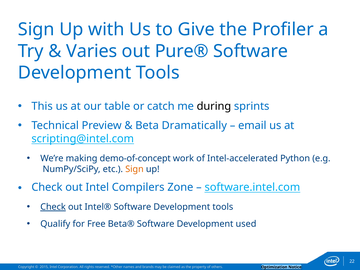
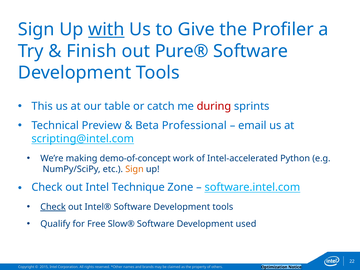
with underline: none -> present
Varies: Varies -> Finish
during colour: black -> red
Dramatically: Dramatically -> Professional
Compilers: Compilers -> Technique
Beta®: Beta® -> Slow®
